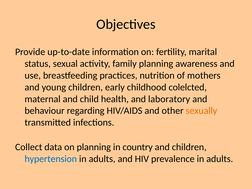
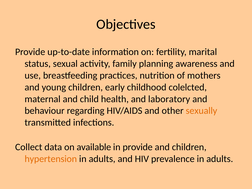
on planning: planning -> available
in country: country -> provide
hypertension colour: blue -> orange
